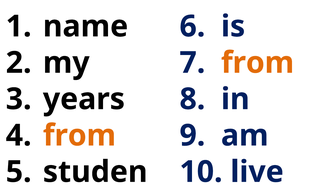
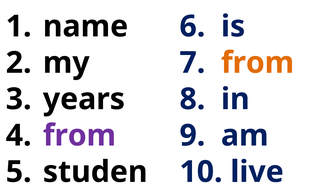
from at (79, 135) colour: orange -> purple
